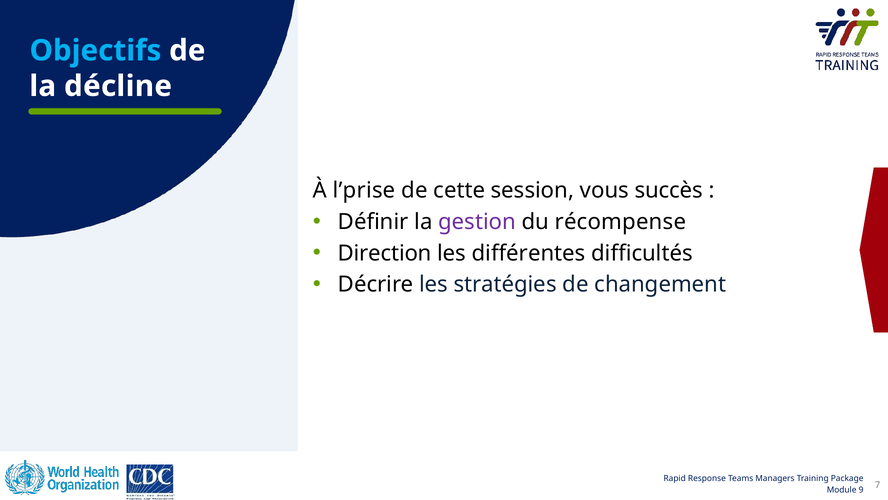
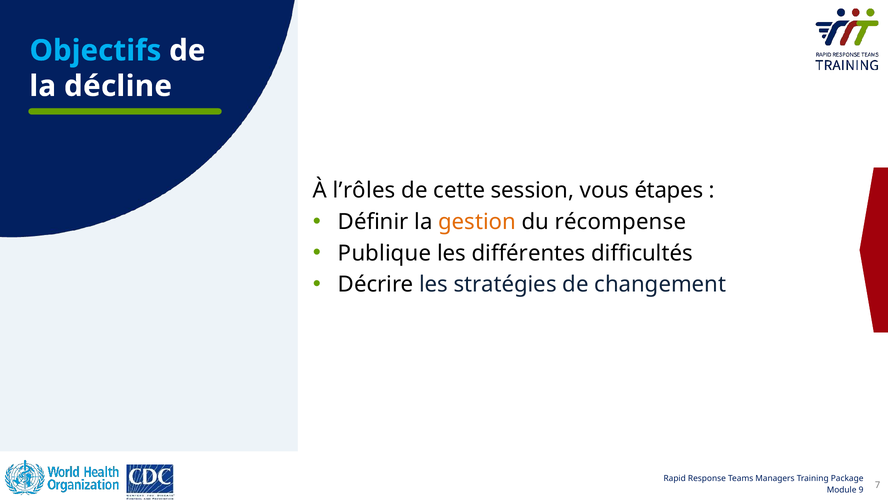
l’prise: l’prise -> l’rôles
succès: succès -> étapes
gestion colour: purple -> orange
Direction: Direction -> Publique
